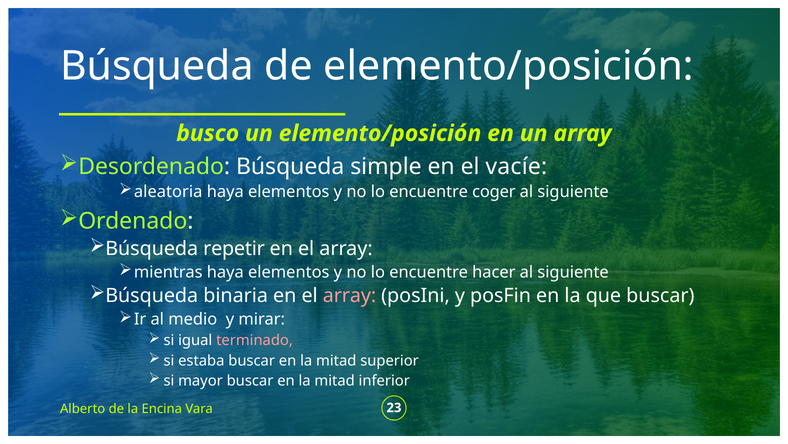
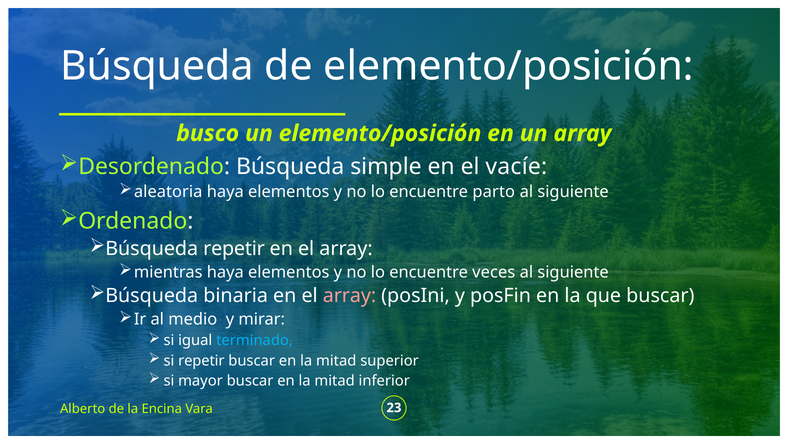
coger: coger -> parto
hacer: hacer -> veces
terminado colour: pink -> light blue
si estaba: estaba -> repetir
